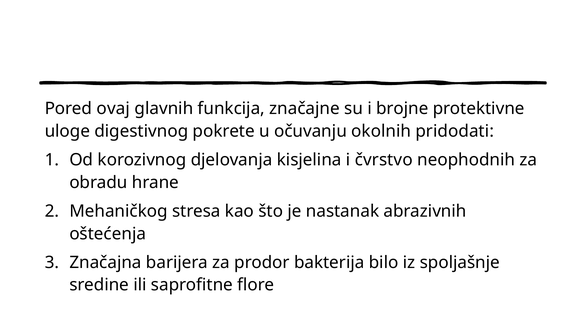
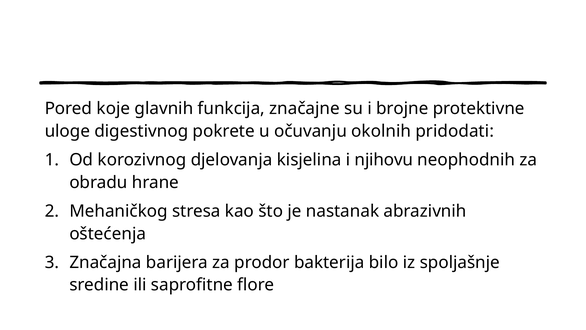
ovaj: ovaj -> koje
čvrstvo: čvrstvo -> njihovu
